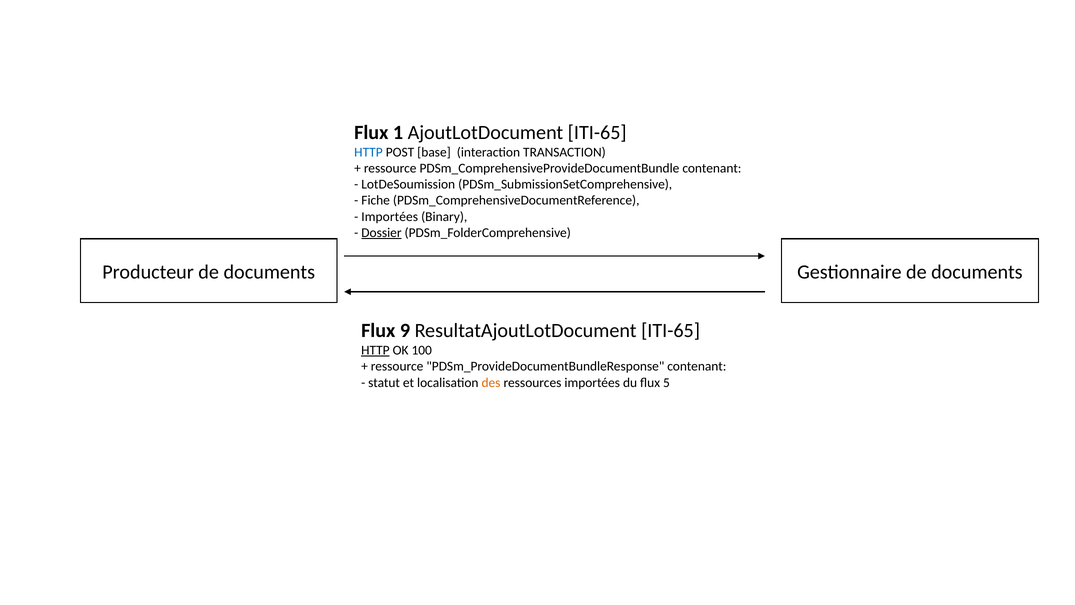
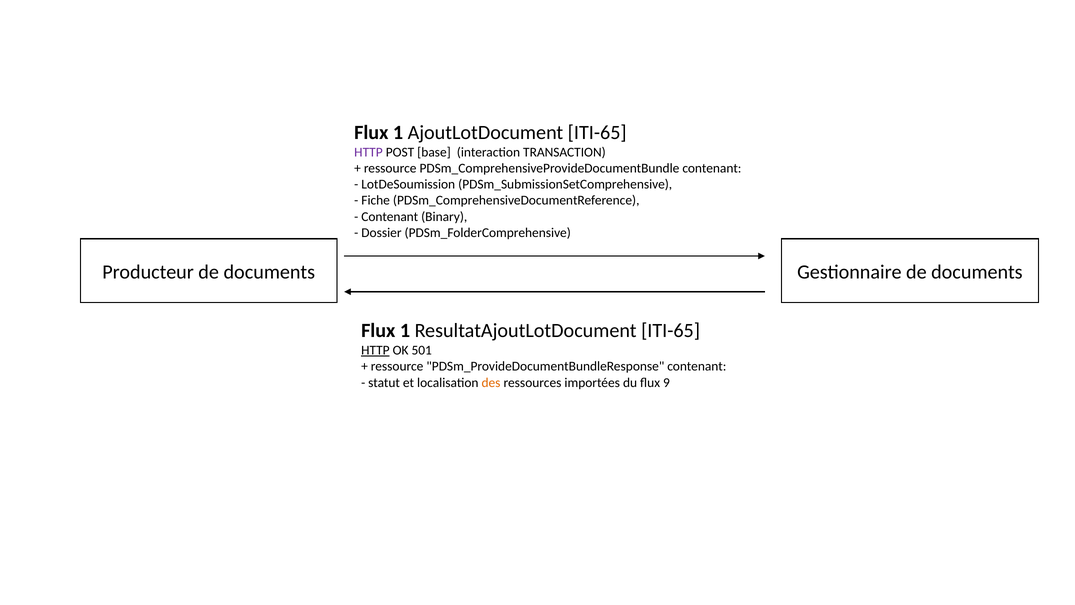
HTTP at (368, 152) colour: blue -> purple
Importées at (390, 217): Importées -> Contenant
Dossier underline: present -> none
9 at (405, 330): 9 -> 1
100: 100 -> 501
5: 5 -> 9
